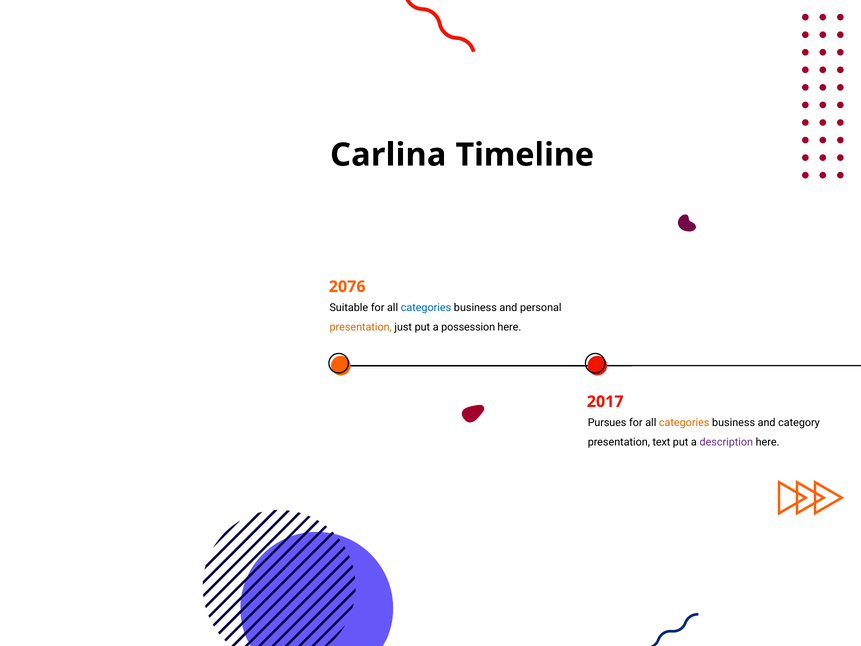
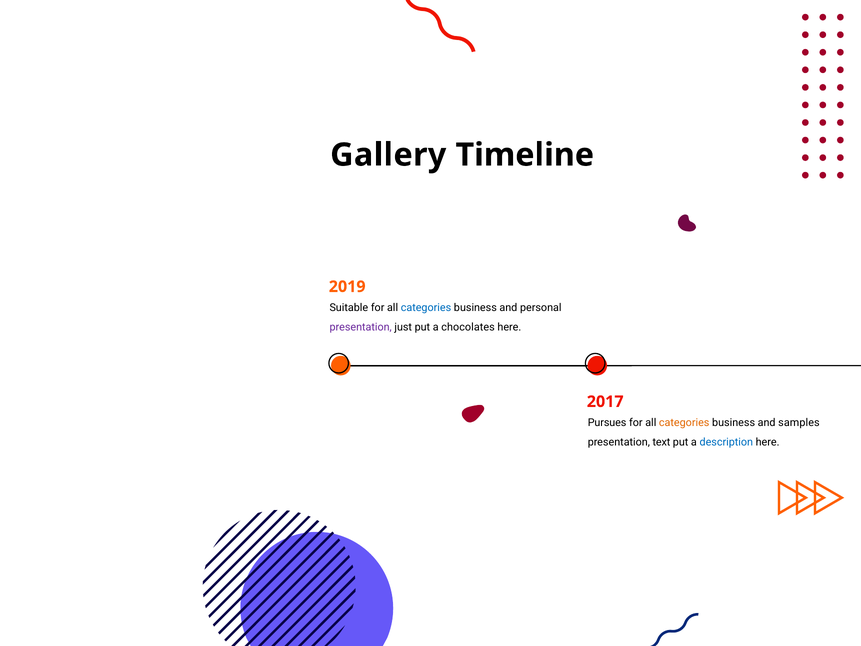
Carlina: Carlina -> Gallery
2076: 2076 -> 2019
presentation at (361, 327) colour: orange -> purple
possession: possession -> chocolates
category: category -> samples
description colour: purple -> blue
